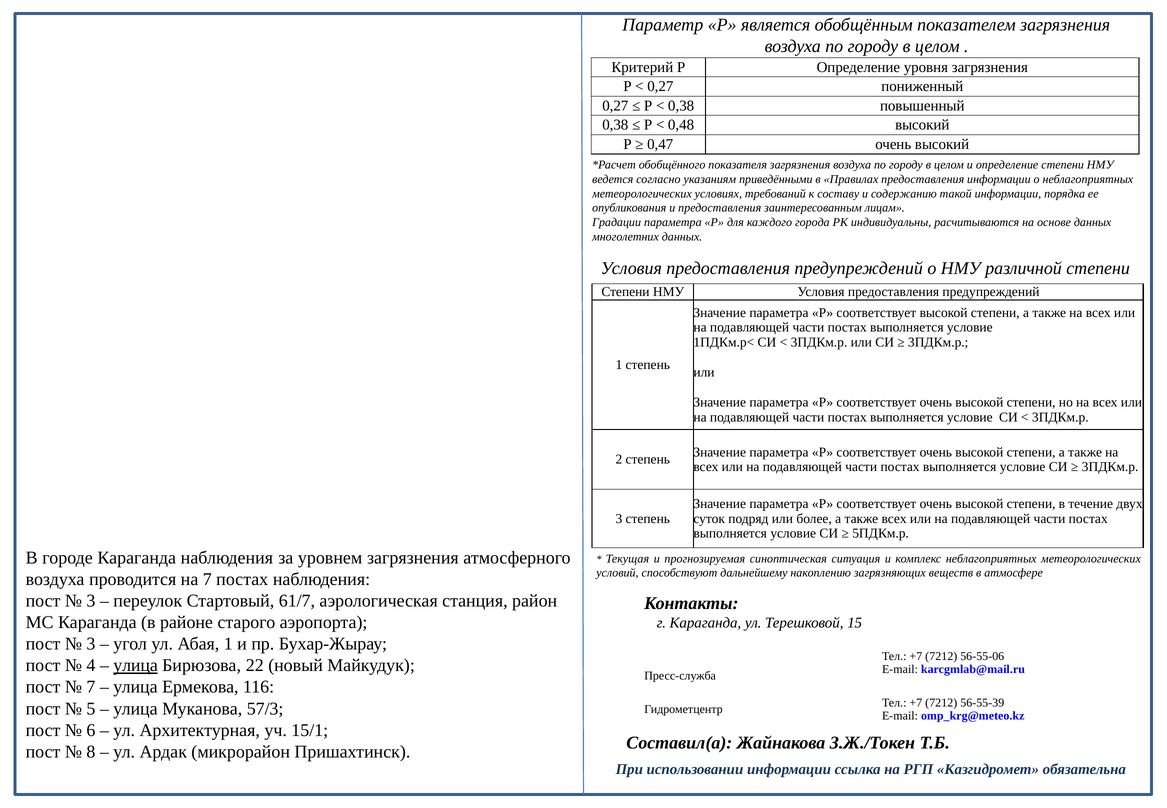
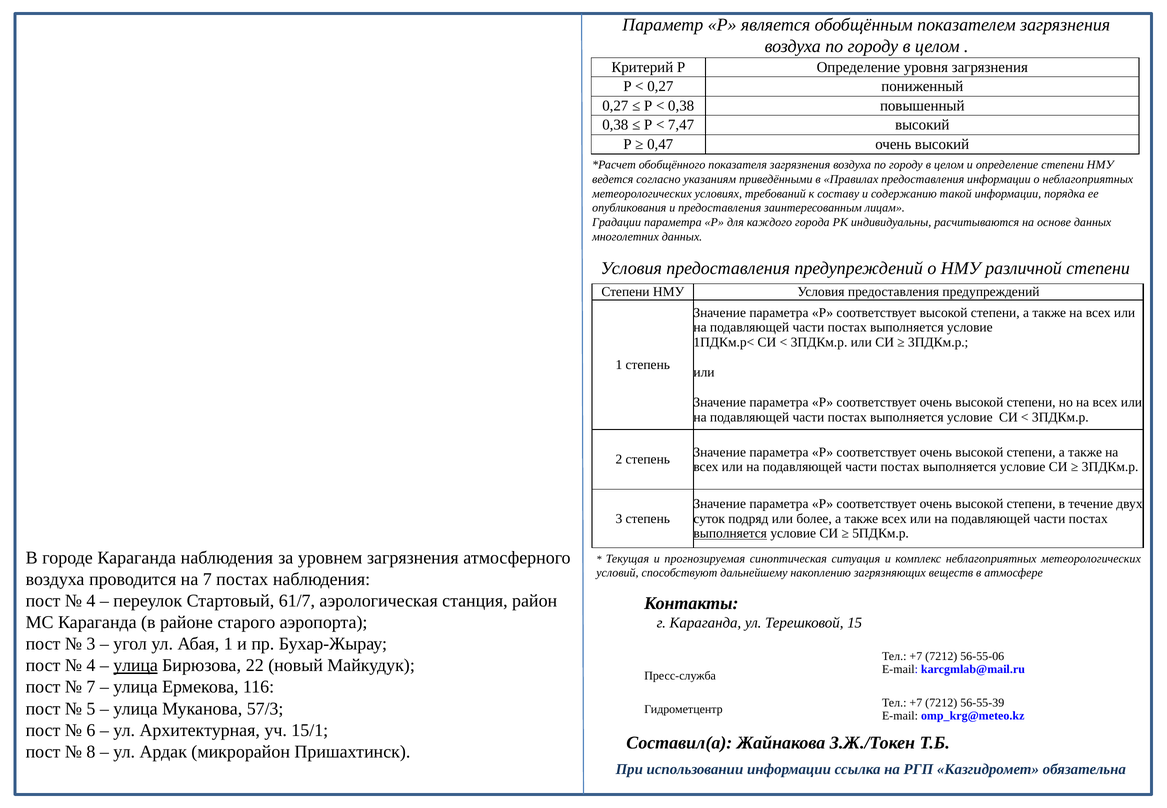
0,48: 0,48 -> 7,47
выполняется at (730, 533) underline: none -> present
3 at (91, 601): 3 -> 4
